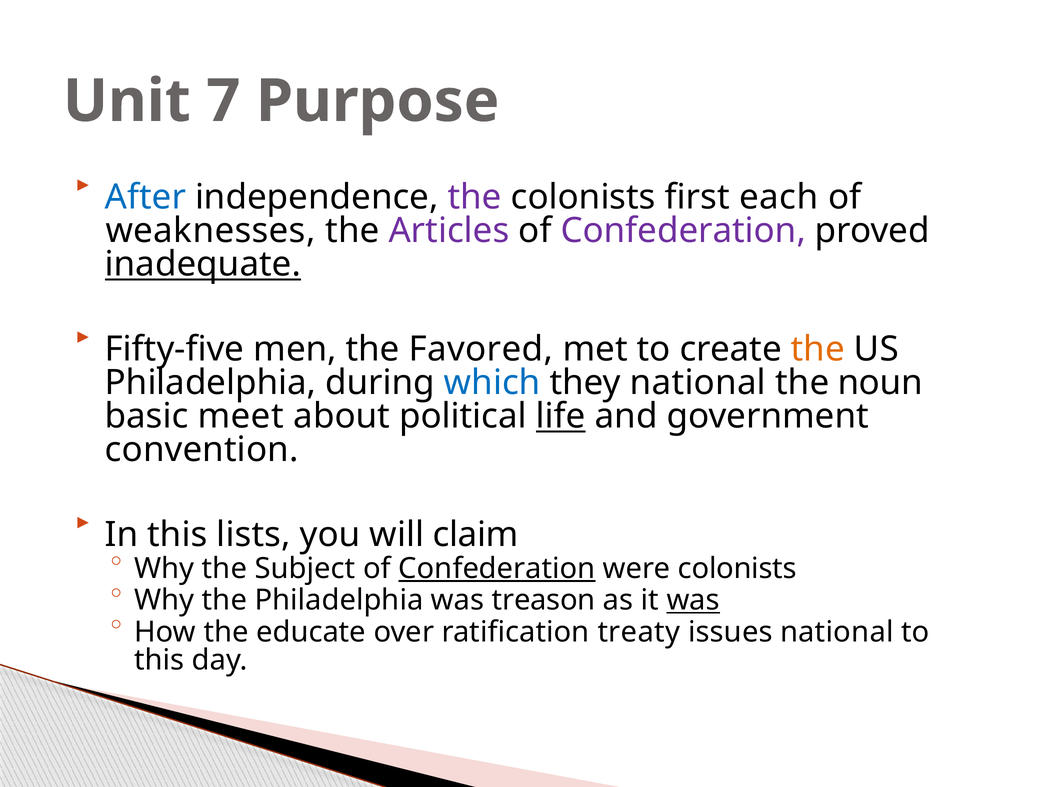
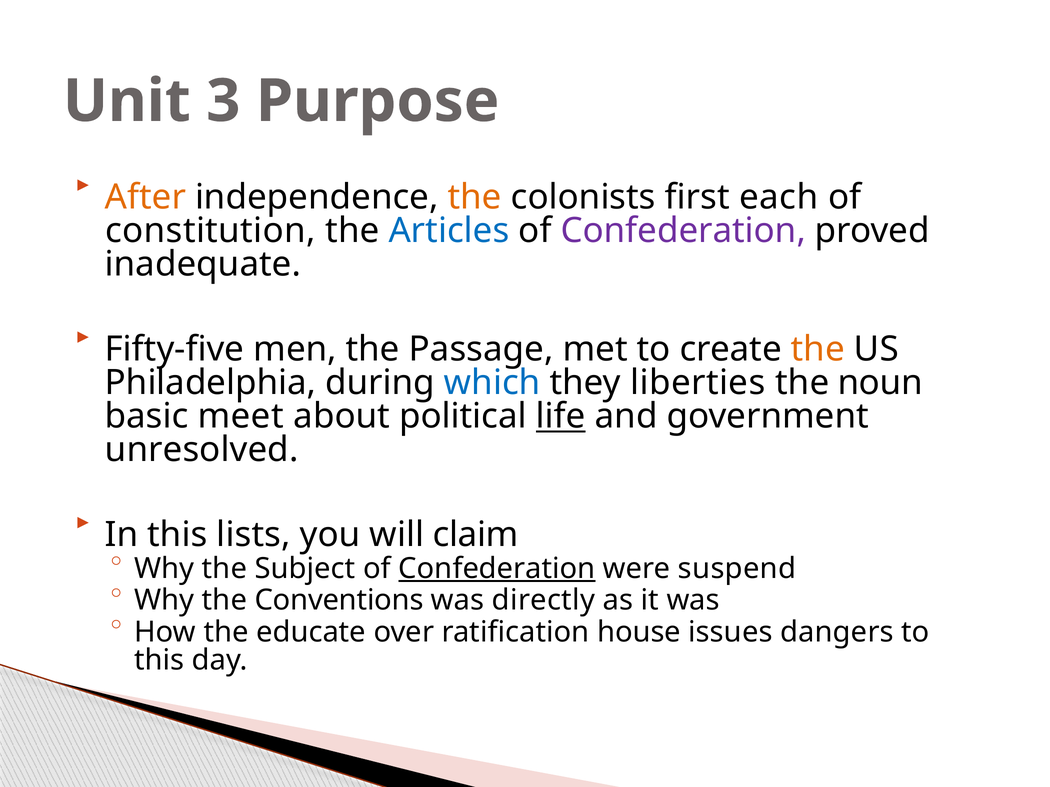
7: 7 -> 3
After colour: blue -> orange
the at (475, 197) colour: purple -> orange
weaknesses: weaknesses -> constitution
Articles colour: purple -> blue
inadequate underline: present -> none
Favored: Favored -> Passage
they national: national -> liberties
convention: convention -> unresolved
were colonists: colonists -> suspend
the Philadelphia: Philadelphia -> Conventions
treason: treason -> directly
was at (693, 601) underline: present -> none
treaty: treaty -> house
issues national: national -> dangers
